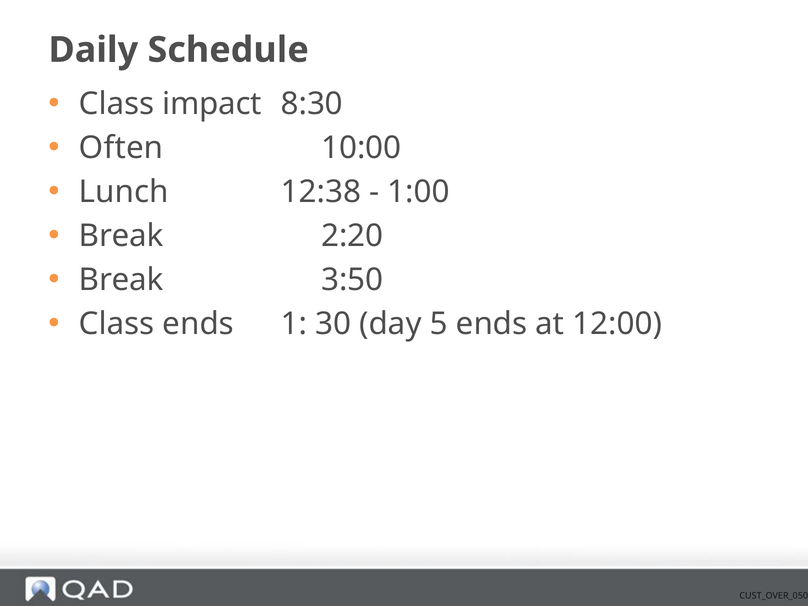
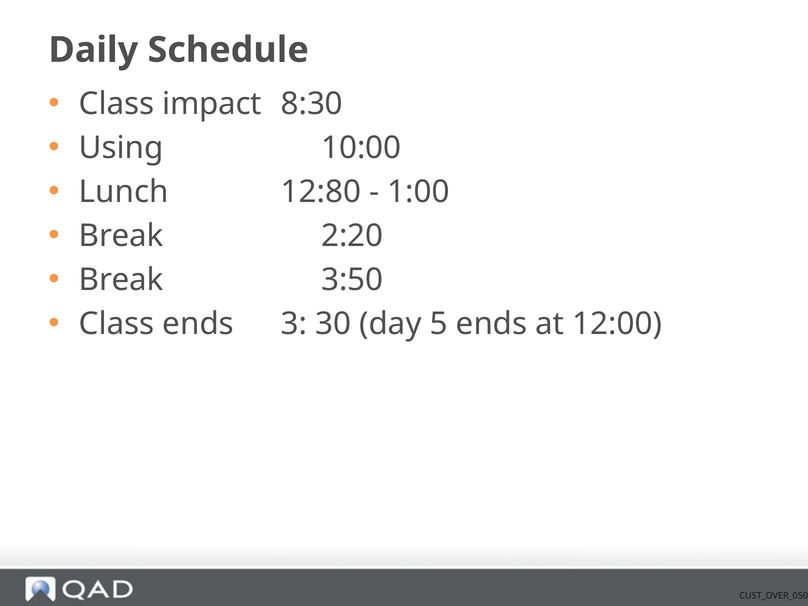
Often: Often -> Using
12:38: 12:38 -> 12:80
1: 1 -> 3
